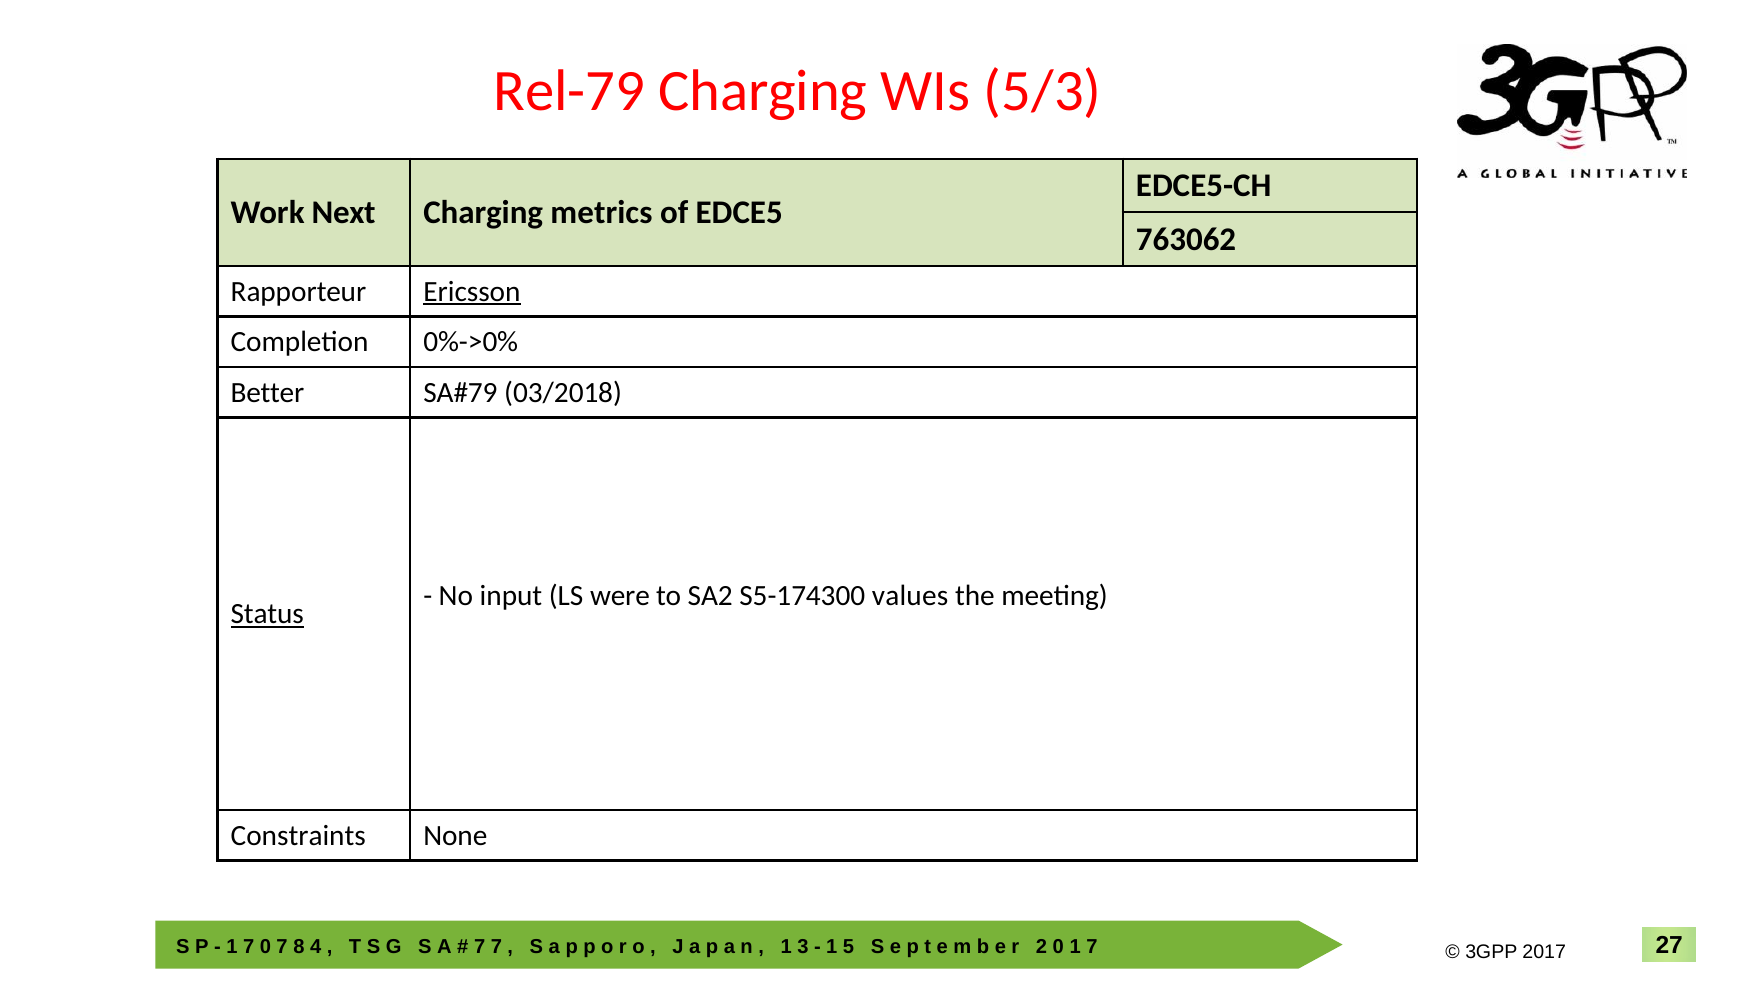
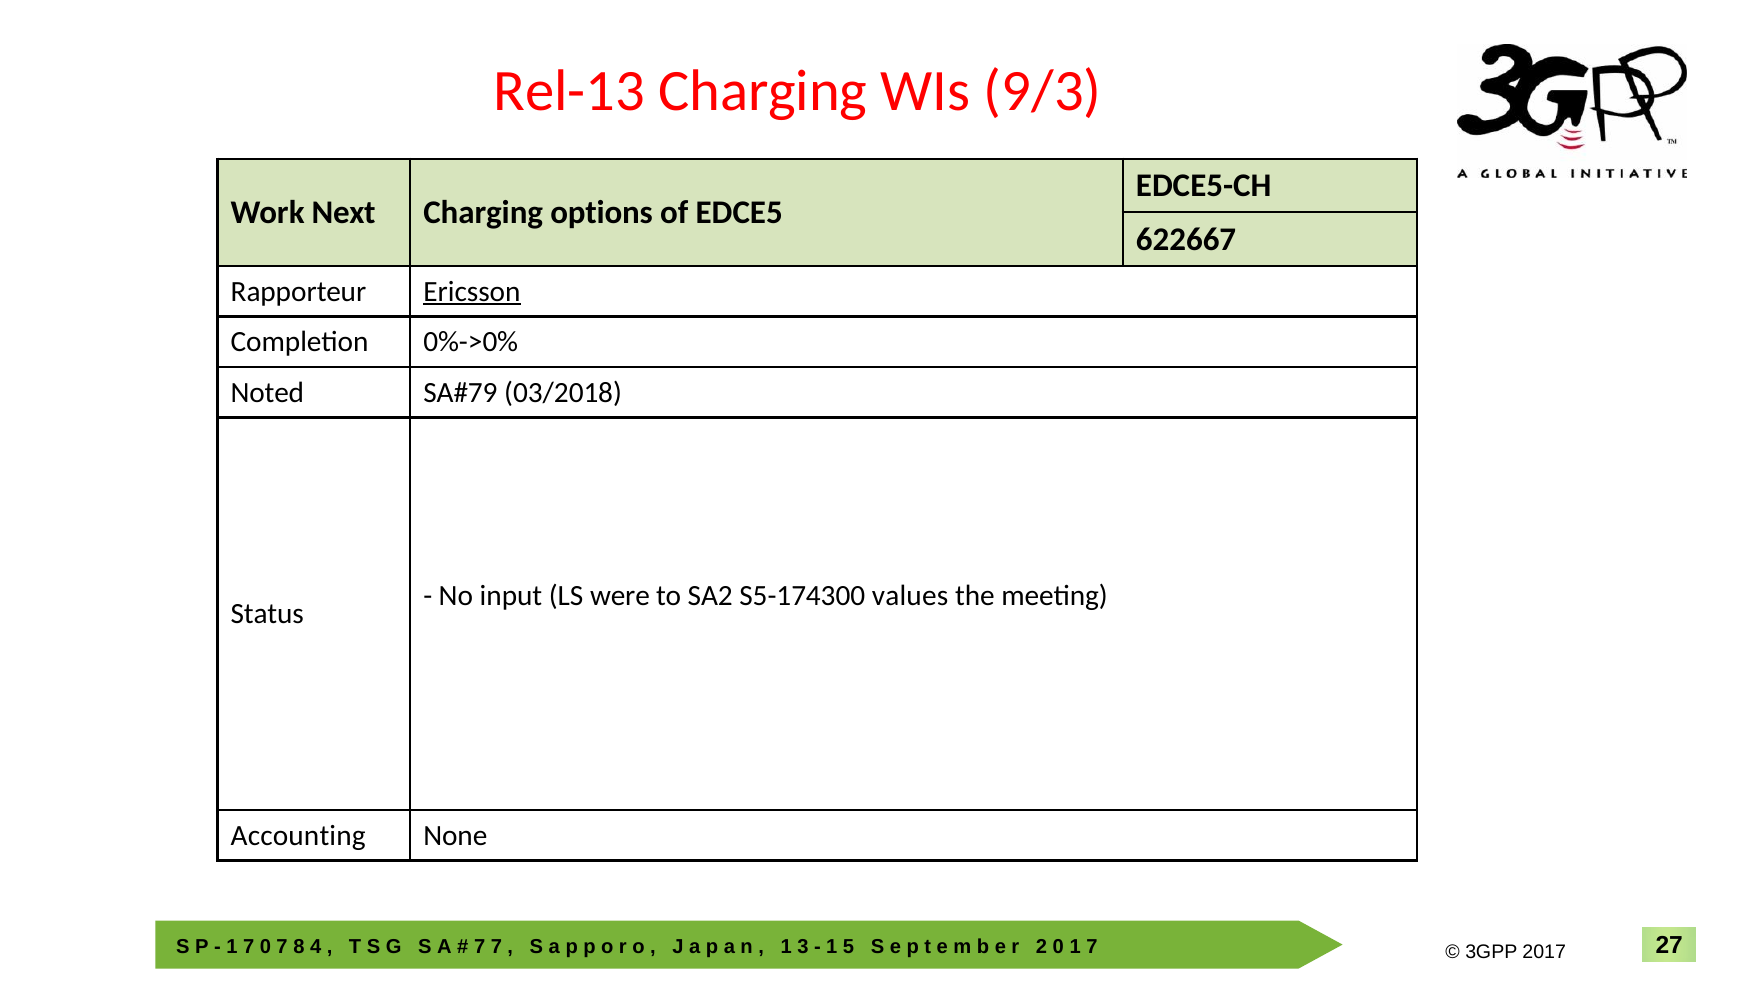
Rel-79: Rel-79 -> Rel-13
5/3: 5/3 -> 9/3
metrics: metrics -> options
763062: 763062 -> 622667
Better: Better -> Noted
Status underline: present -> none
Constraints: Constraints -> Accounting
